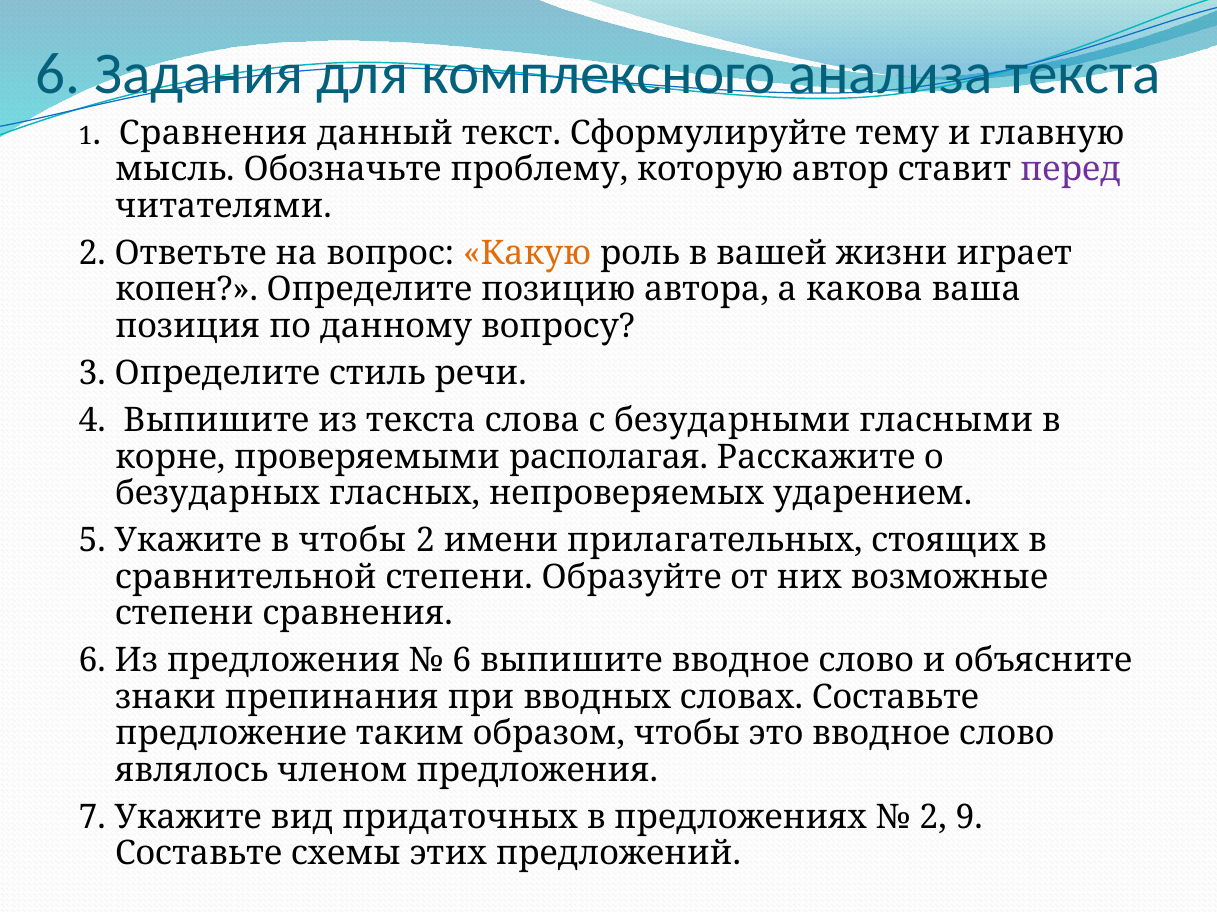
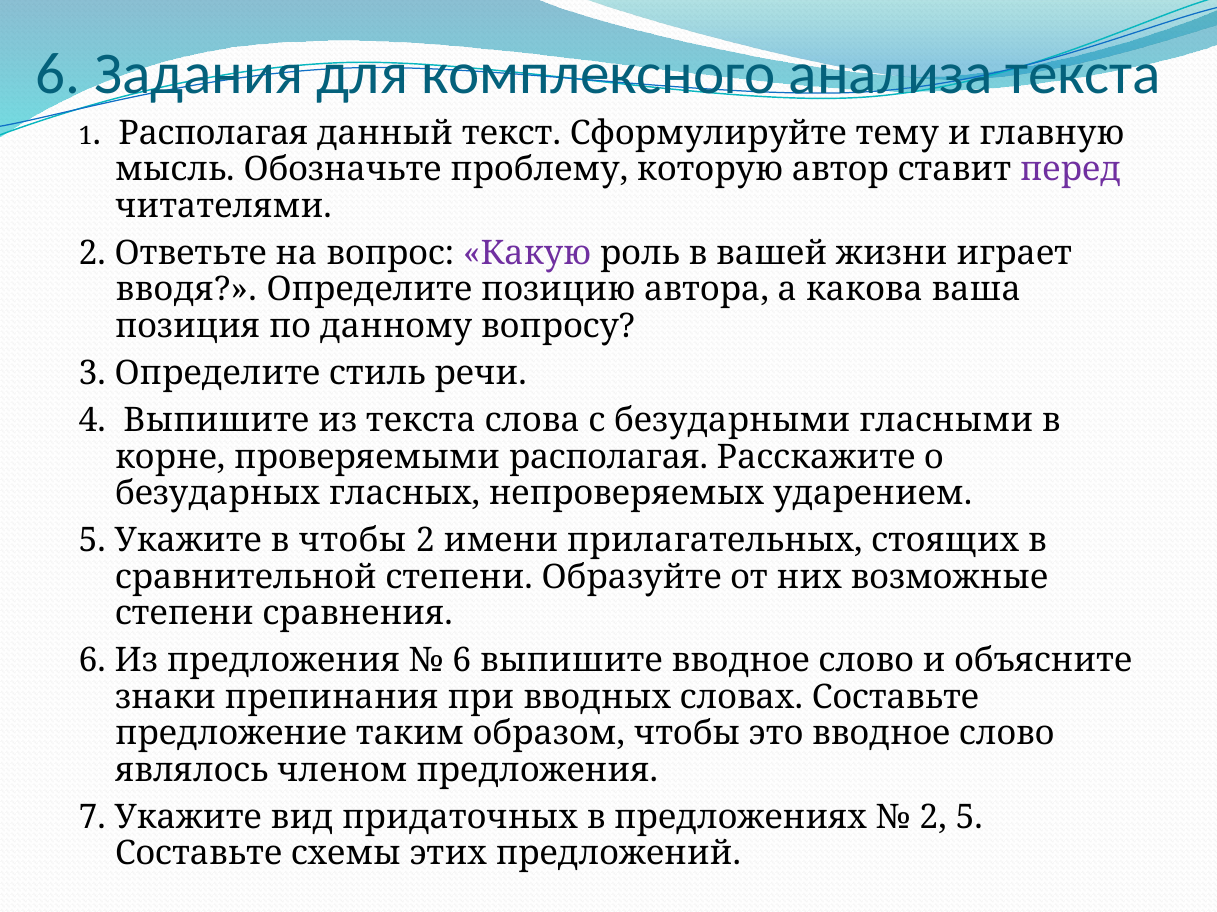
Сравнения at (213, 133): Сравнения -> Располагая
Какую colour: orange -> purple
копен: копен -> вводя
2 9: 9 -> 5
